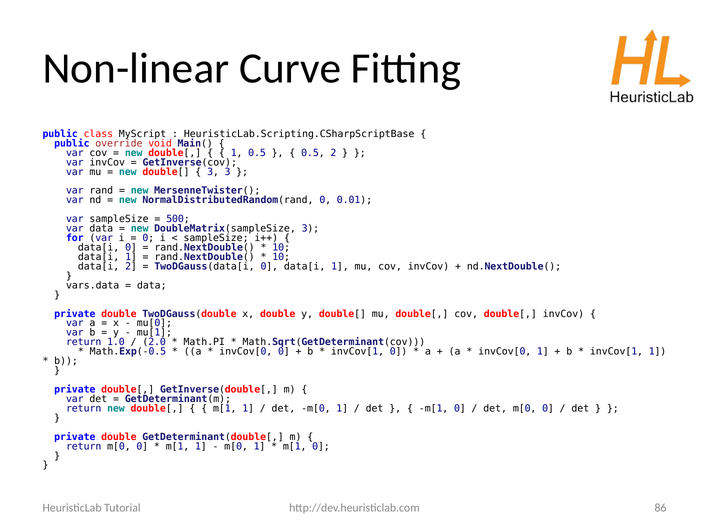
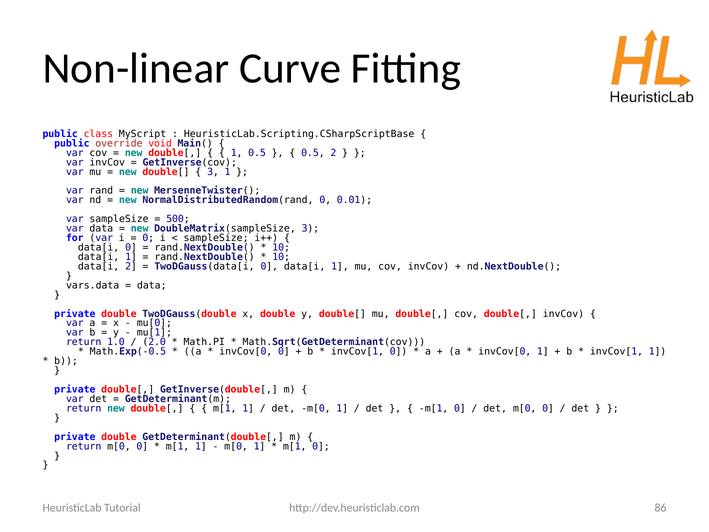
3 3: 3 -> 1
